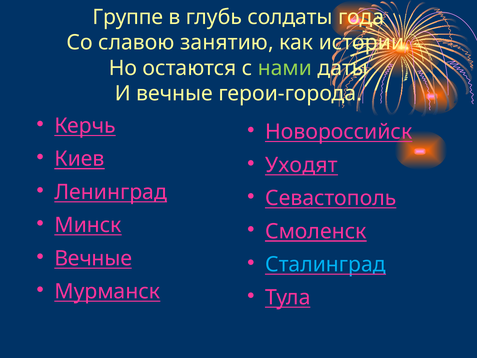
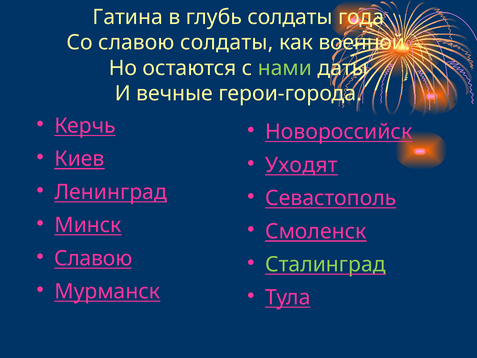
Группе: Группе -> Гатина
славою занятию: занятию -> солдаты
истории: истории -> военной
Вечные at (93, 258): Вечные -> Славою
Сталинград colour: light blue -> light green
